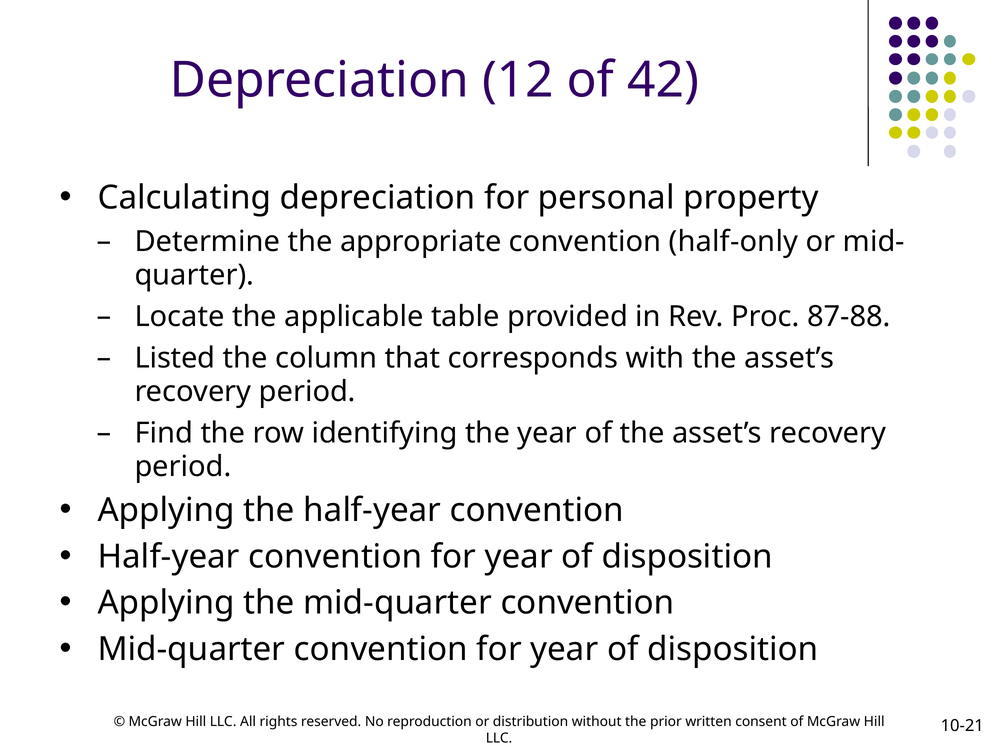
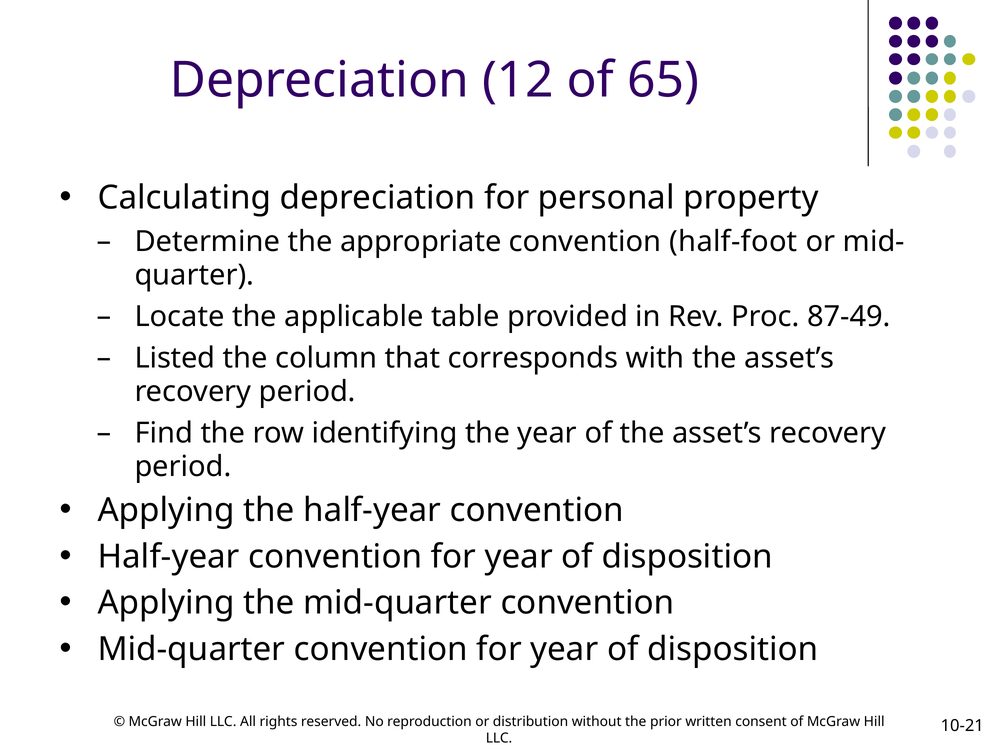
42: 42 -> 65
half-only: half-only -> half-foot
87-88: 87-88 -> 87-49
